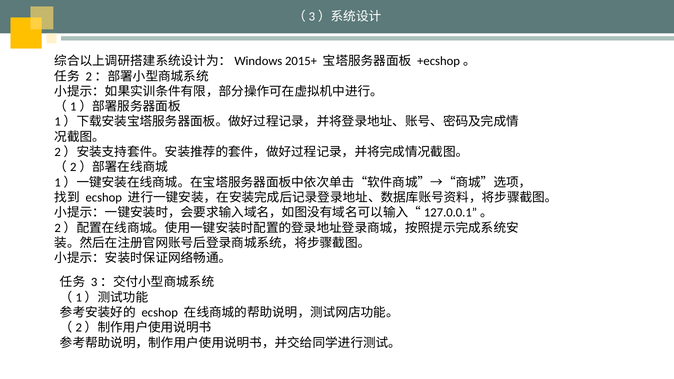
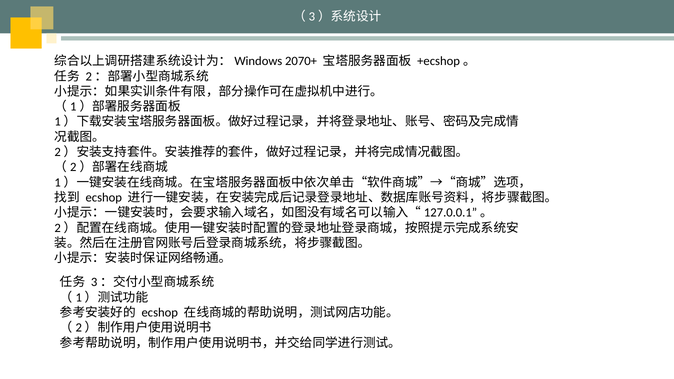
2015+: 2015+ -> 2070+
